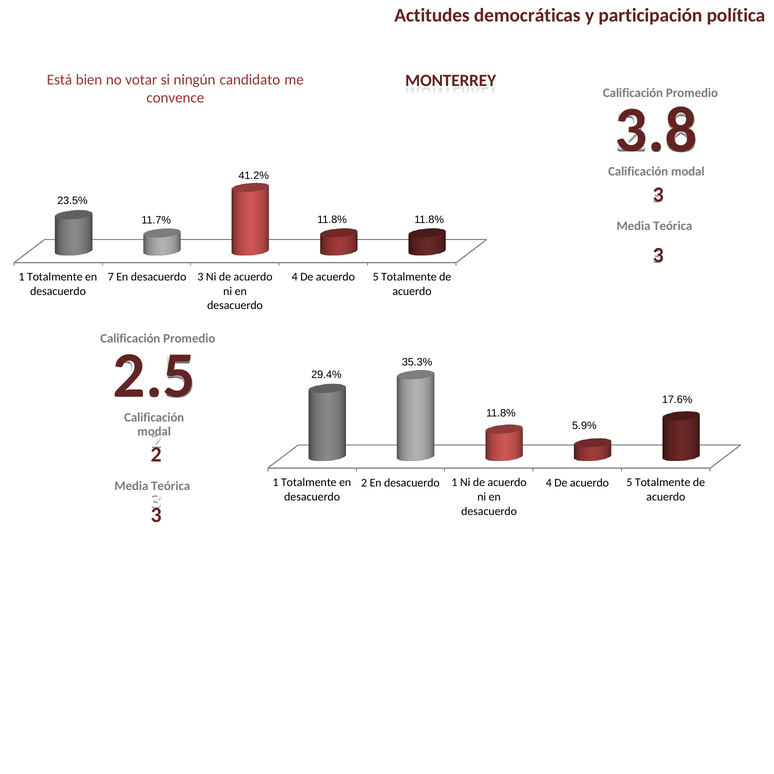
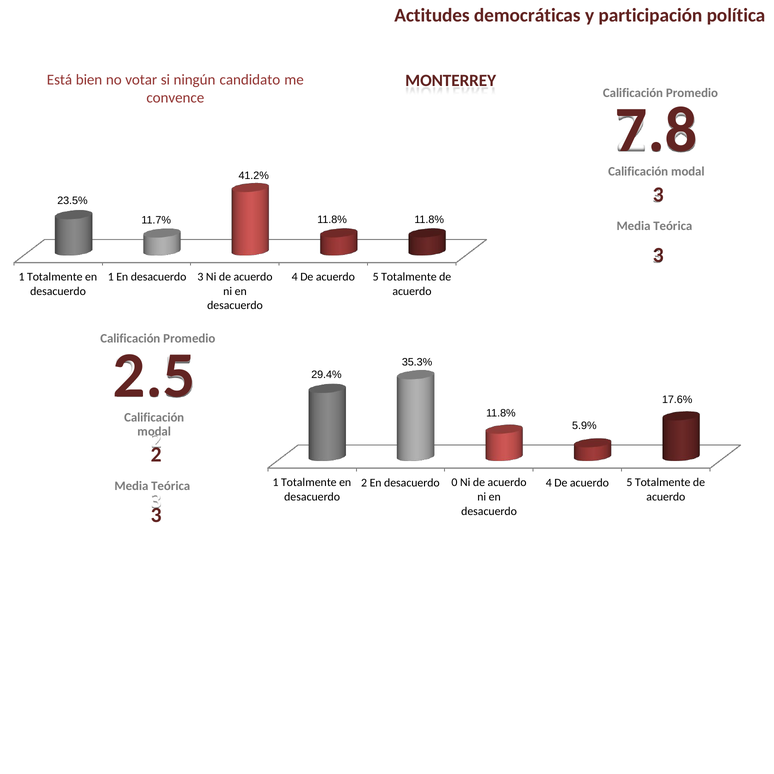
3.8: 3.8 -> 7.8
en 7: 7 -> 1
desacuerdo 1: 1 -> 0
